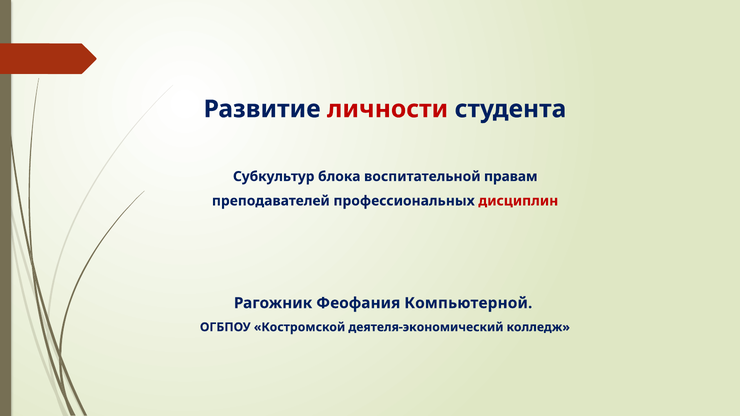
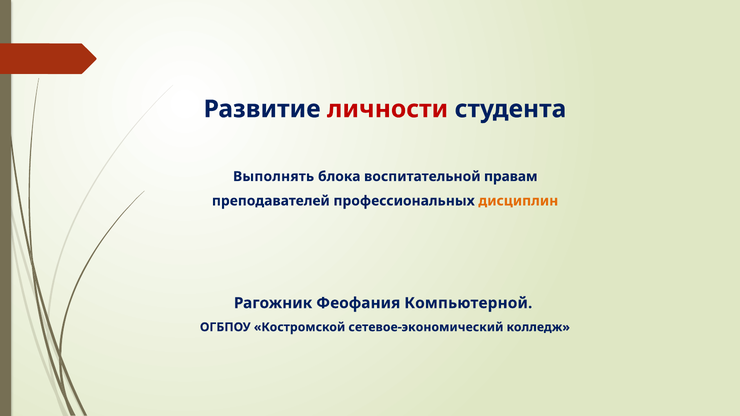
Субкультур: Субкультур -> Выполнять
дисциплин colour: red -> orange
деятеля-экономический: деятеля-экономический -> сетевое-экономический
